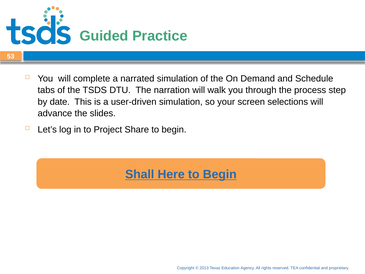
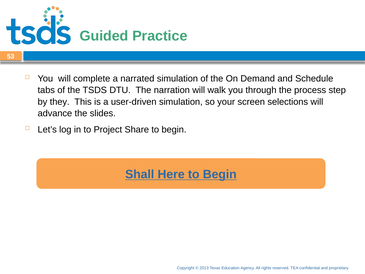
date: date -> they
